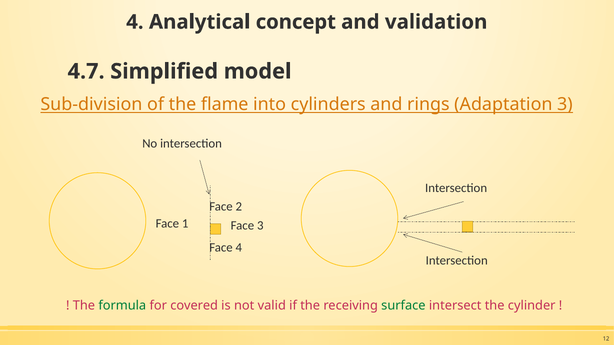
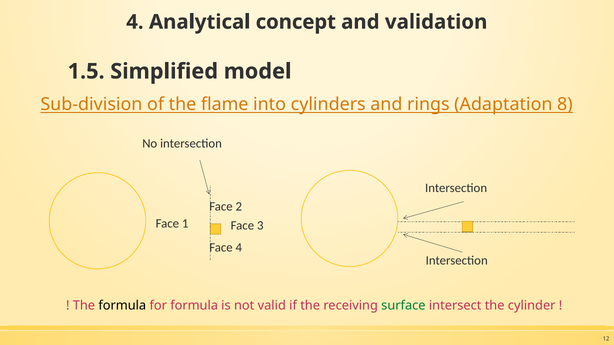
4.7: 4.7 -> 1.5
Adaptation 3: 3 -> 8
formula at (122, 306) colour: green -> black
for covered: covered -> formula
